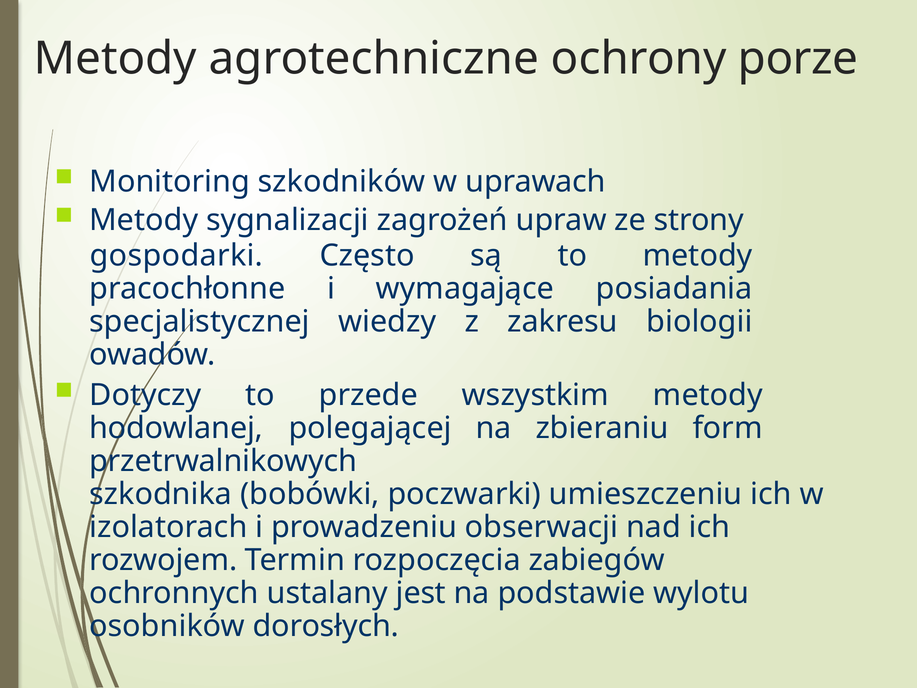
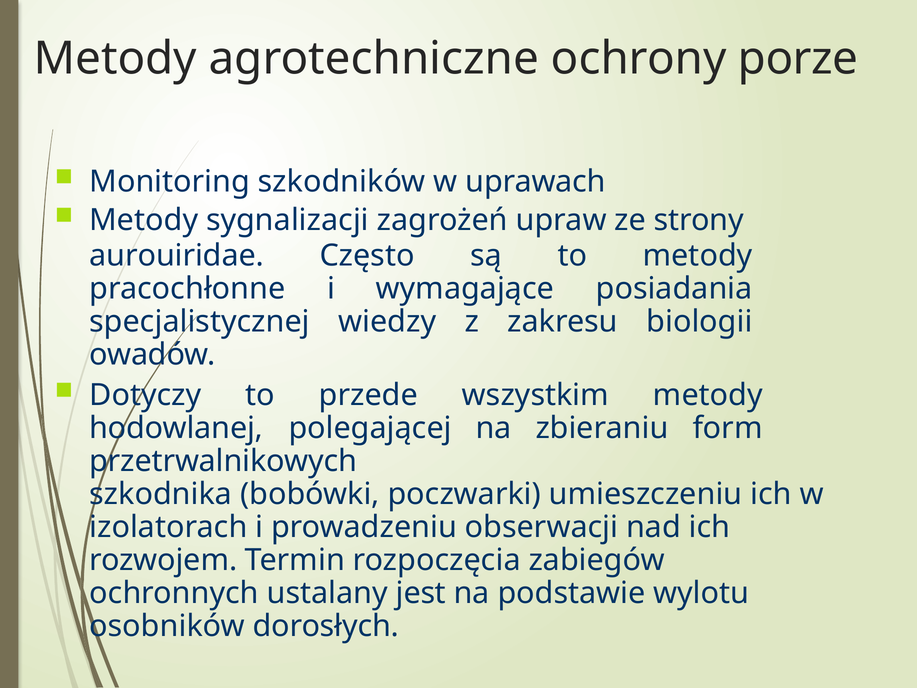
gospodarki: gospodarki -> aurouiridae
